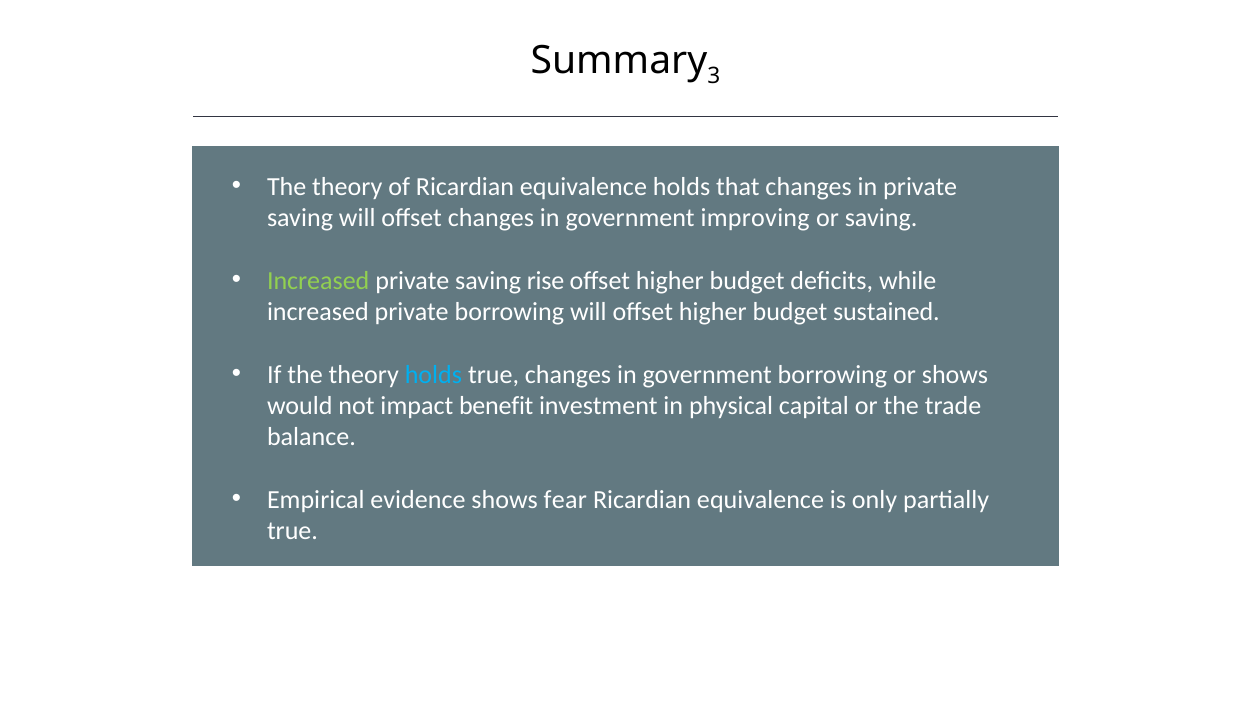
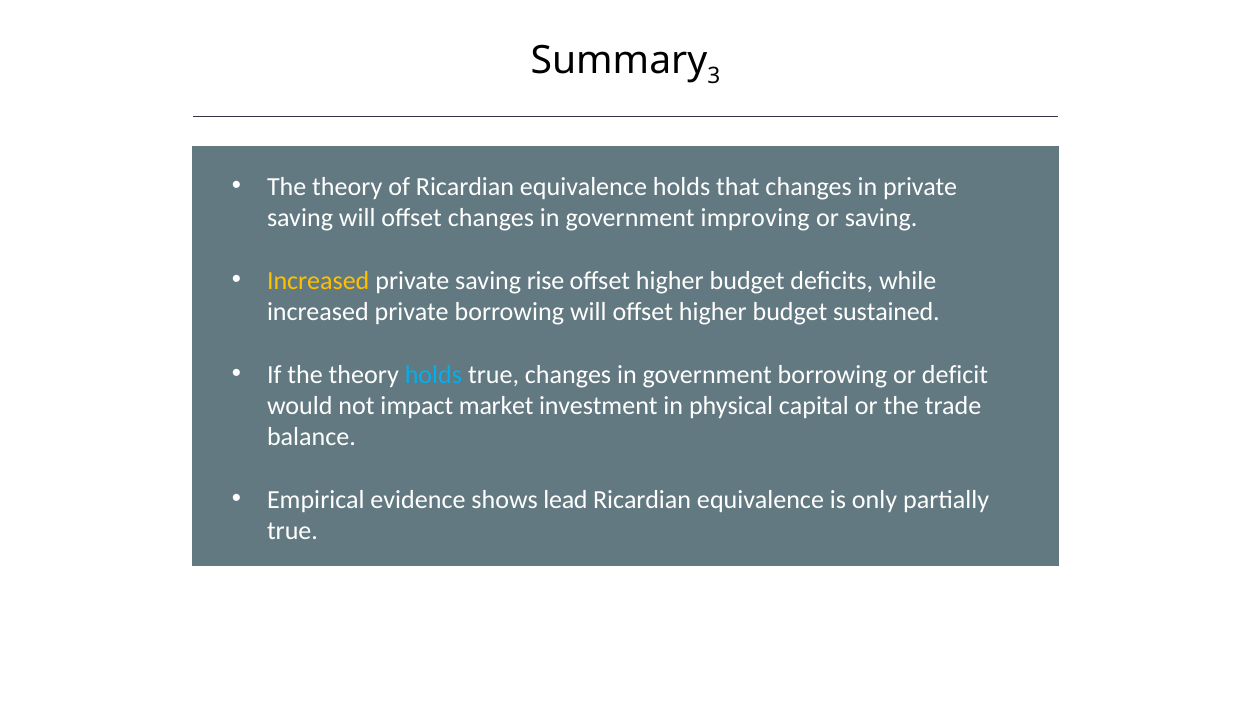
Increased at (318, 281) colour: light green -> yellow
or shows: shows -> deficit
benefit: benefit -> market
fear: fear -> lead
